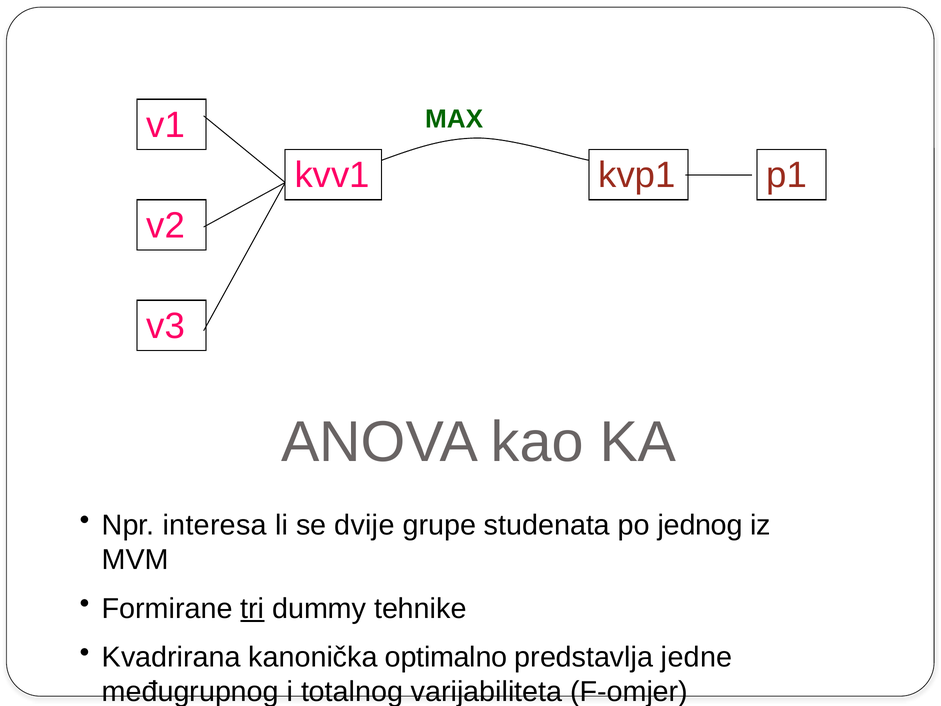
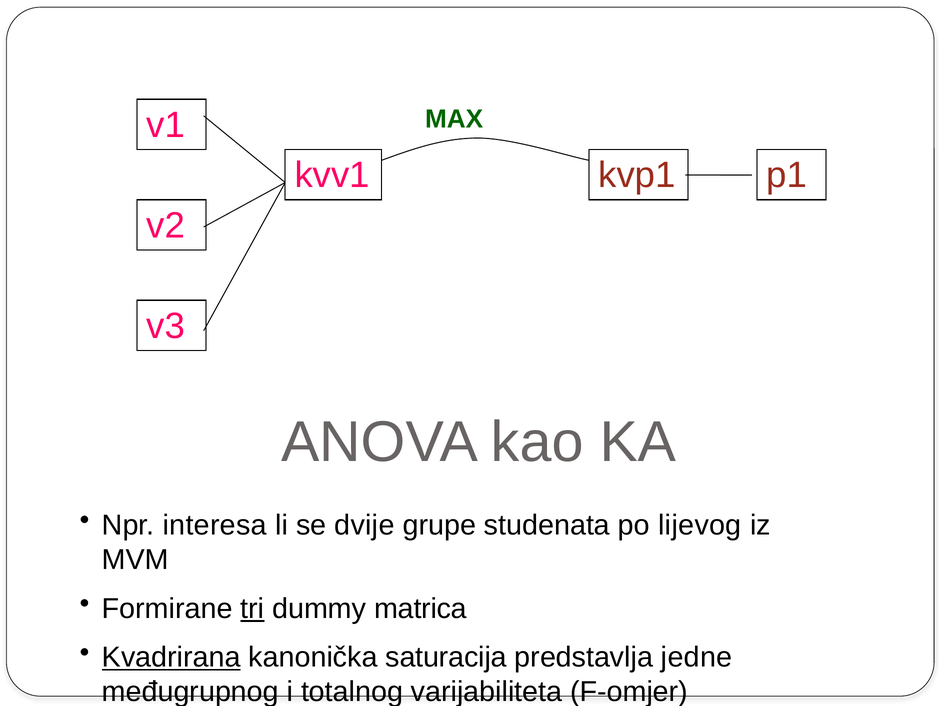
jednog: jednog -> lijevog
tehnike: tehnike -> matrica
Kvadrirana underline: none -> present
optimalno: optimalno -> saturacija
